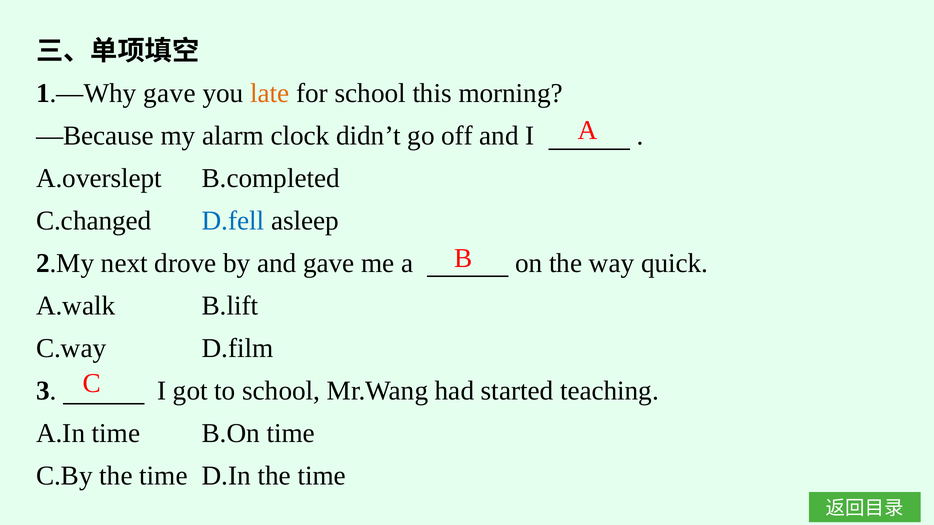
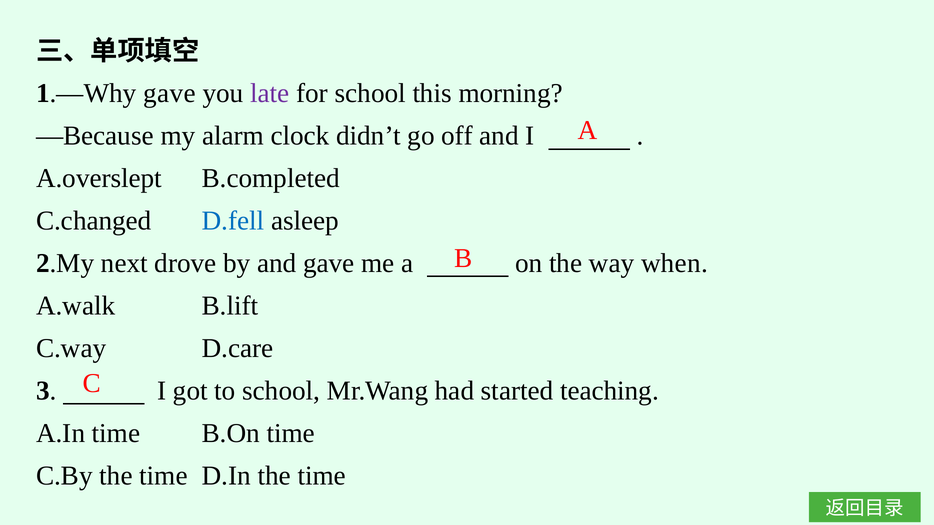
late colour: orange -> purple
quick: quick -> when
D.film: D.film -> D.care
